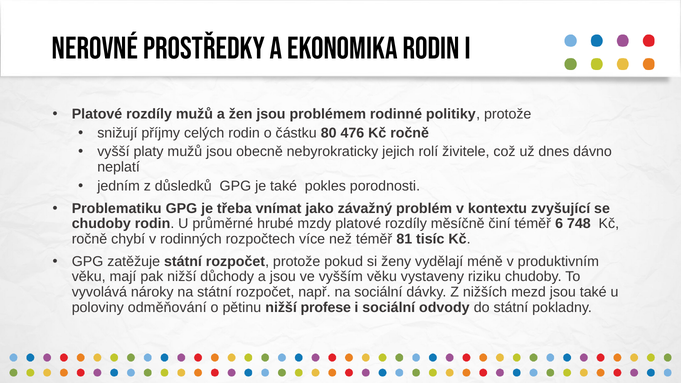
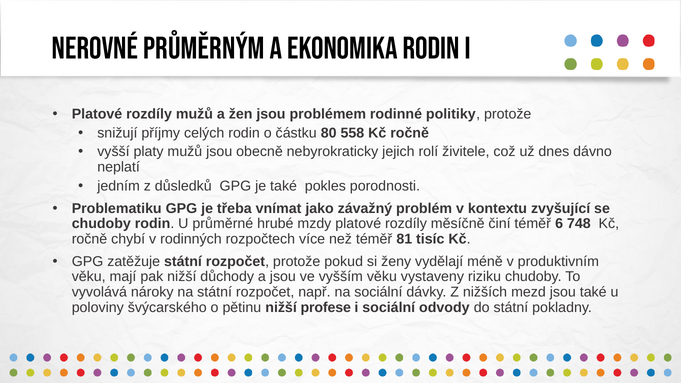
prostředky: prostředky -> průměrným
476: 476 -> 558
odměňování: odměňování -> švýcarského
